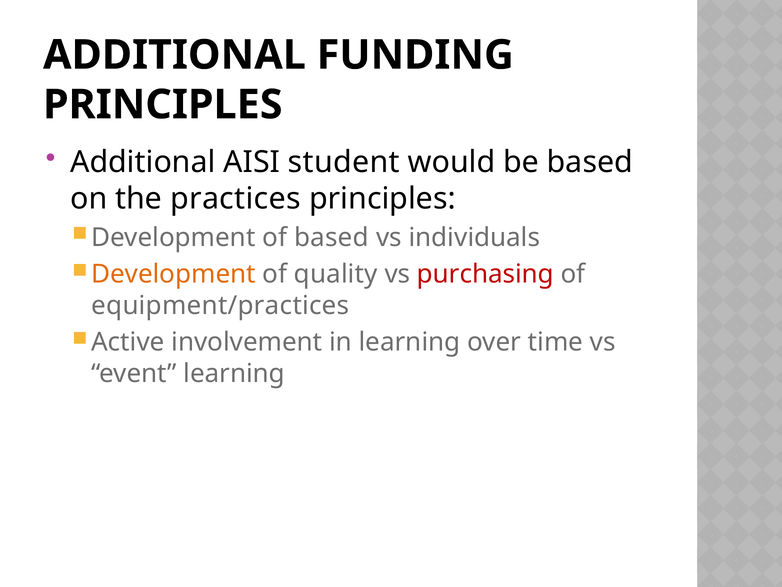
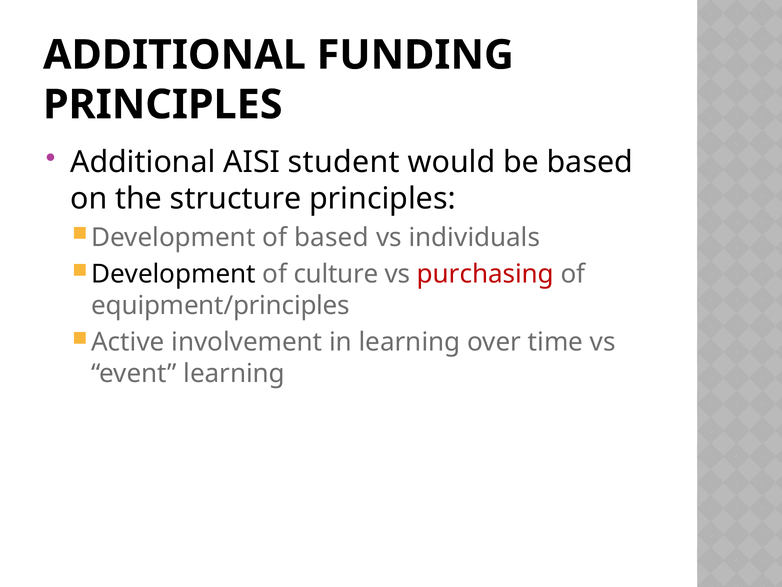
practices: practices -> structure
Development at (173, 274) colour: orange -> black
quality: quality -> culture
equipment/practices: equipment/practices -> equipment/principles
